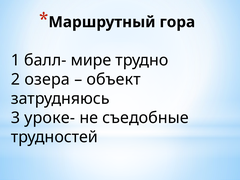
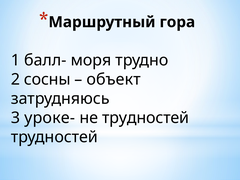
мире: мире -> моря
озера: озера -> сосны
не съедобные: съедобные -> трудностей
